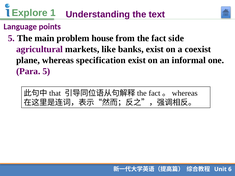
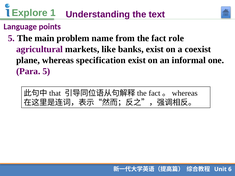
house: house -> name
side: side -> role
